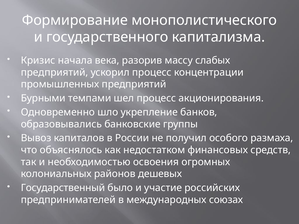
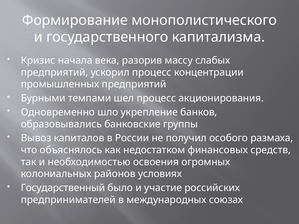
дешевых: дешевых -> условиях
